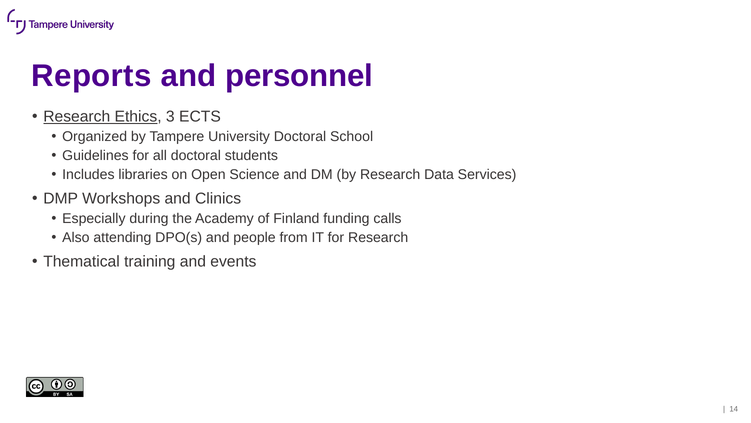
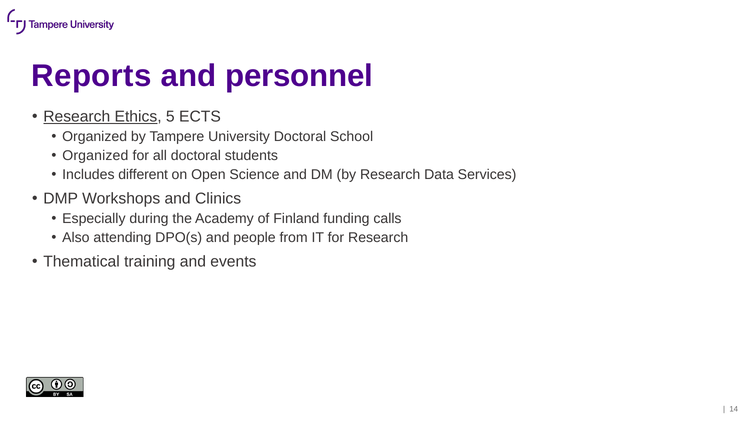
3: 3 -> 5
Guidelines at (95, 155): Guidelines -> Organized
libraries: libraries -> different
